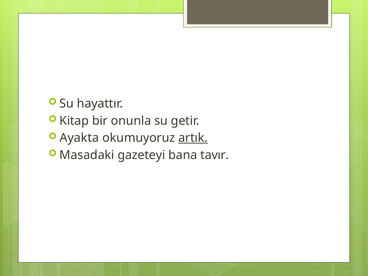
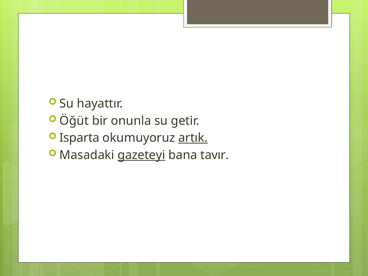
Kitap: Kitap -> Öğüt
Ayakta: Ayakta -> Isparta
gazeteyi underline: none -> present
